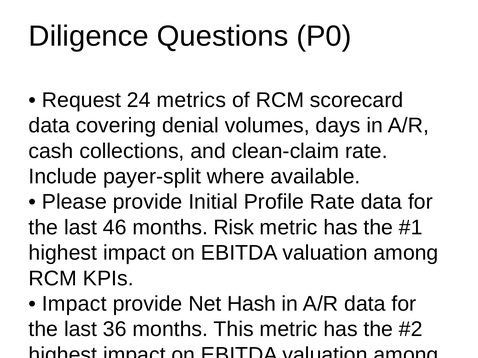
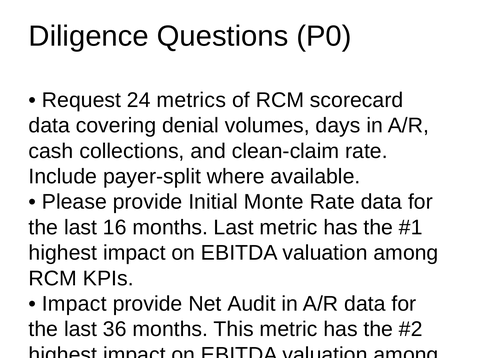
Profile: Profile -> Monte
46: 46 -> 16
months Risk: Risk -> Last
Hash: Hash -> Audit
